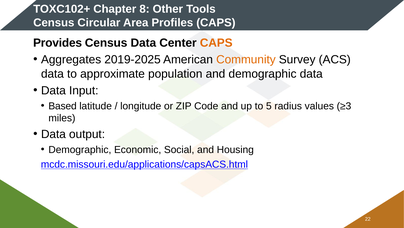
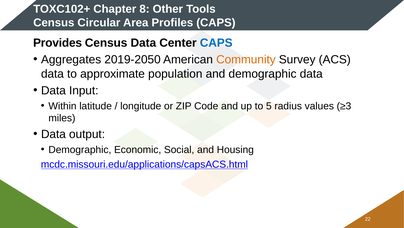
CAPS at (216, 43) colour: orange -> blue
2019-2025: 2019-2025 -> 2019-2050
Based: Based -> Within
